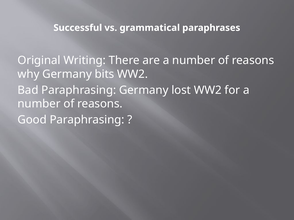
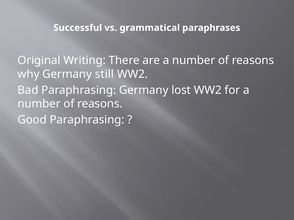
bits: bits -> still
